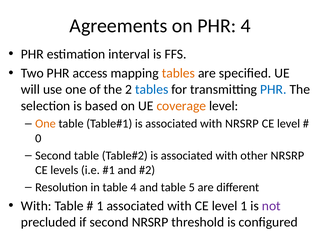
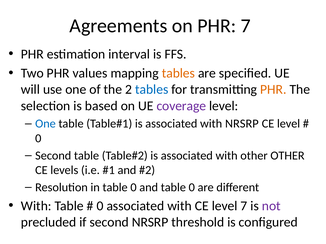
PHR 4: 4 -> 7
access: access -> values
PHR at (273, 90) colour: blue -> orange
coverage colour: orange -> purple
One at (45, 124) colour: orange -> blue
other NRSRP: NRSRP -> OTHER
in table 4: 4 -> 0
and table 5: 5 -> 0
1 at (100, 206): 1 -> 0
level 1: 1 -> 7
